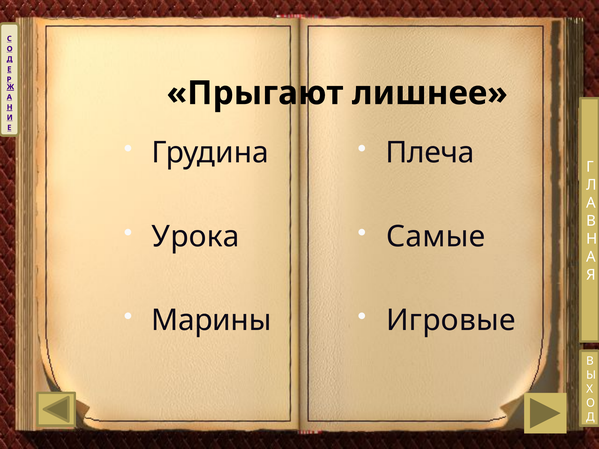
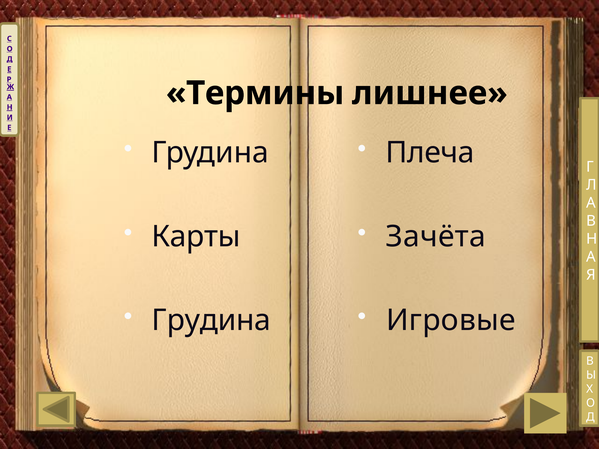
Прыгают: Прыгают -> Термины
Урока: Урока -> Карты
Самые: Самые -> Зачёта
Марины at (211, 321): Марины -> Грудина
